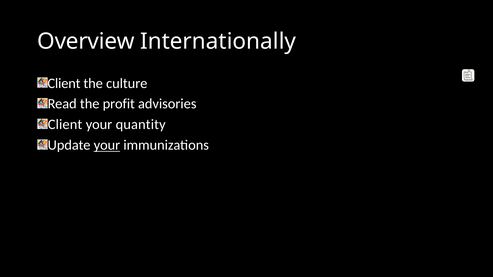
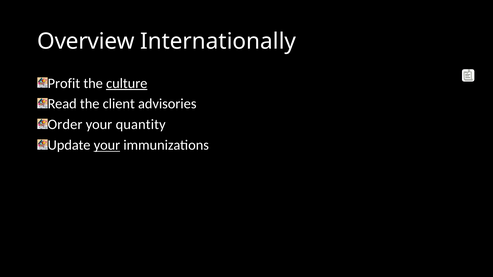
Client at (64, 83): Client -> Profit
culture underline: none -> present
profit: profit -> client
Client at (65, 125): Client -> Order
